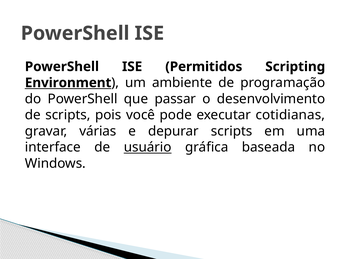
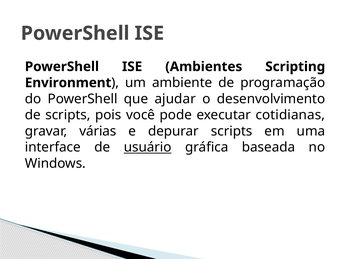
Permitidos: Permitidos -> Ambientes
Environment underline: present -> none
passar: passar -> ajudar
